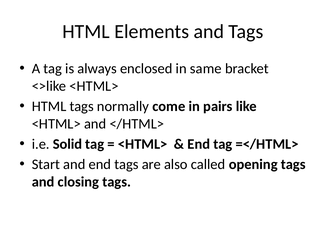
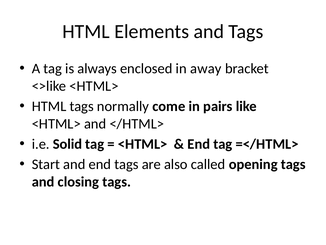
same: same -> away
